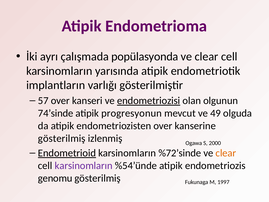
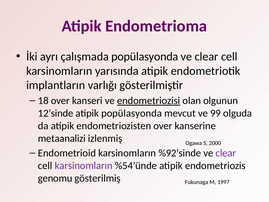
57: 57 -> 18
74’sinde: 74’sinde -> 12’sinde
atipik progresyonun: progresyonun -> popülasyonda
49: 49 -> 99
gösterilmiş at (62, 138): gösterilmiş -> metaanalizi
Endometrioid underline: present -> none
%72’sinde: %72’sinde -> %92’sinde
clear at (226, 153) colour: orange -> purple
